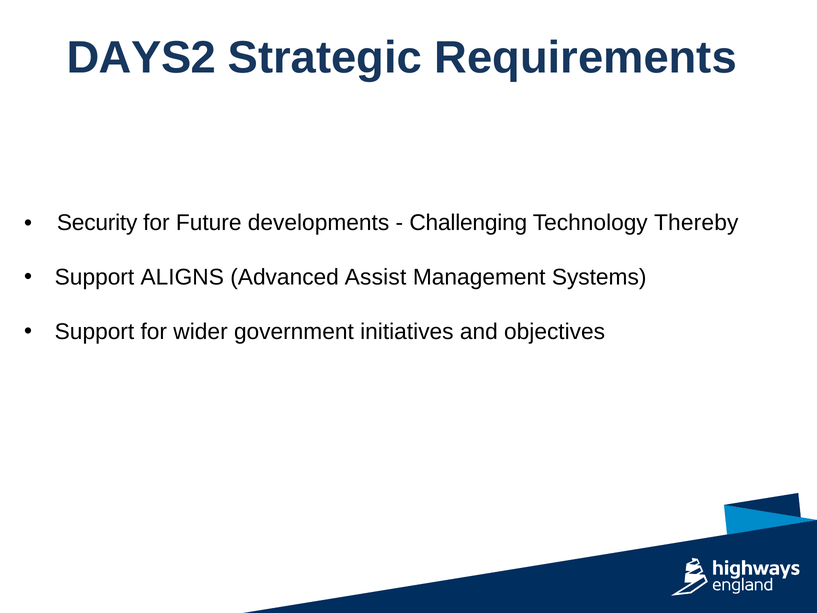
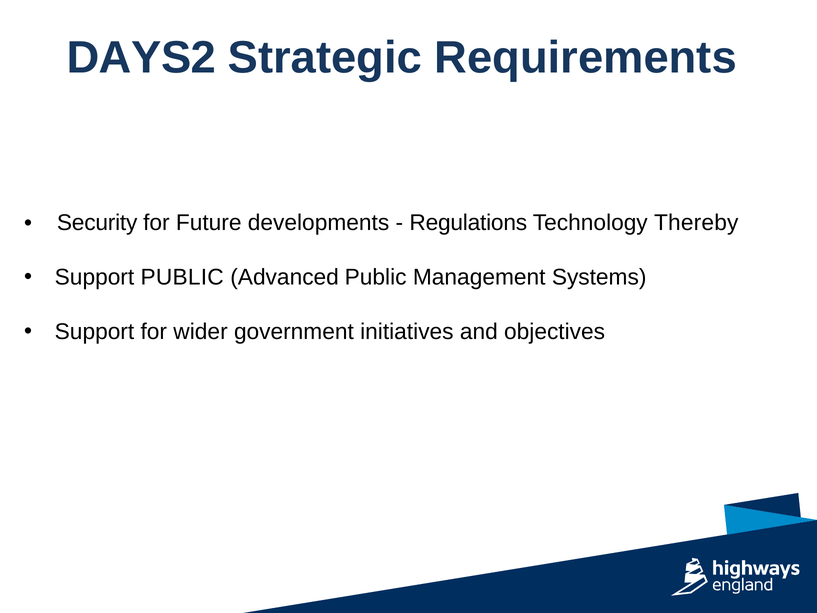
Challenging: Challenging -> Regulations
Support ALIGNS: ALIGNS -> PUBLIC
Advanced Assist: Assist -> Public
